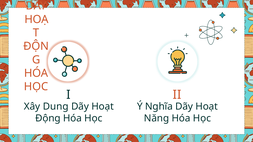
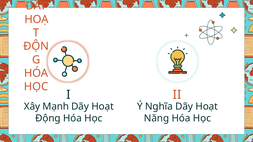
Dung: Dung -> Mạnh
